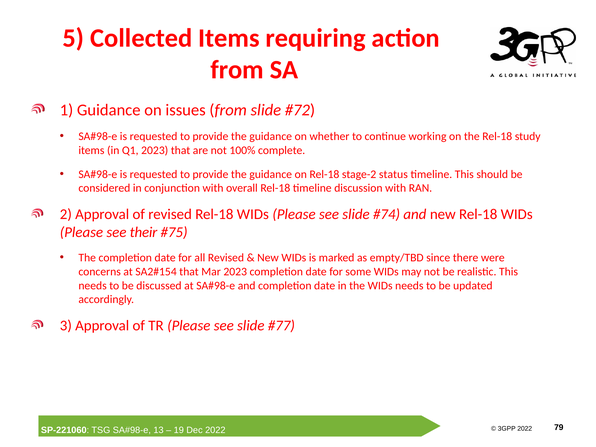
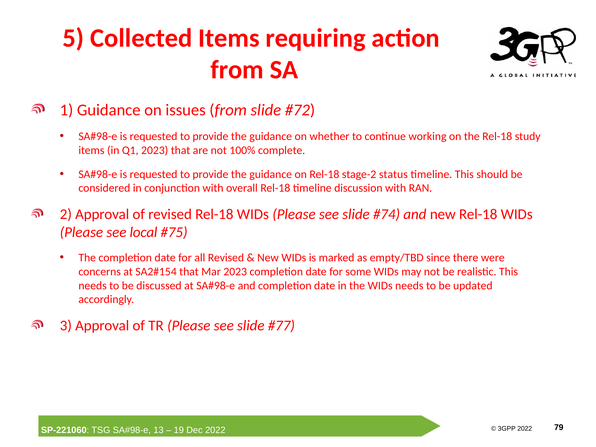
their: their -> local
